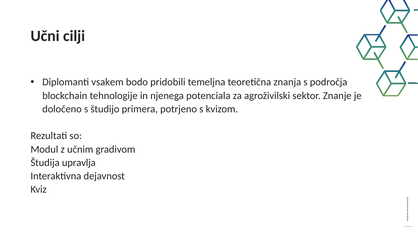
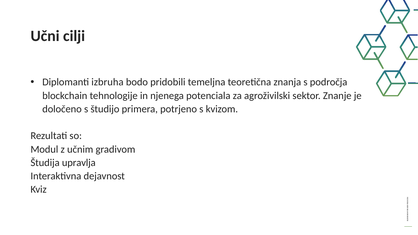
vsakem: vsakem -> izbruha
